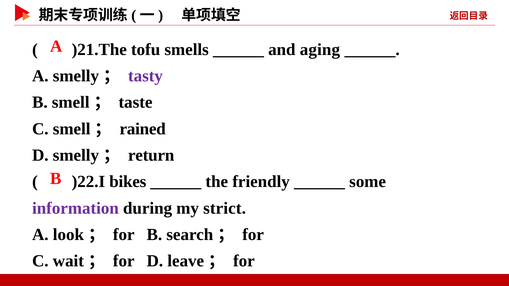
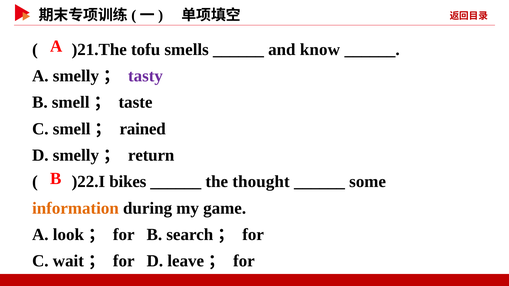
aging: aging -> know
friendly: friendly -> thought
information colour: purple -> orange
strict: strict -> game
